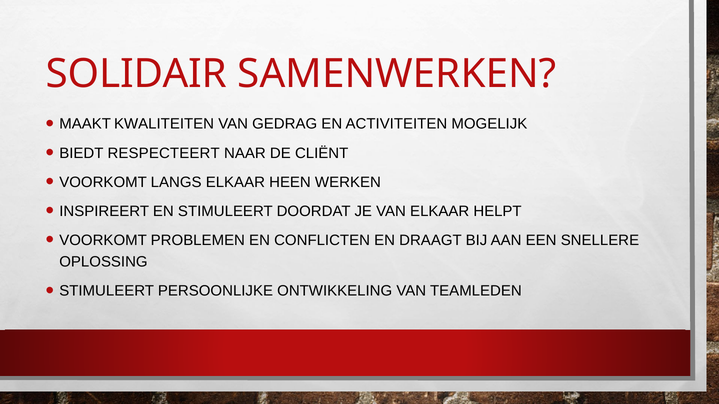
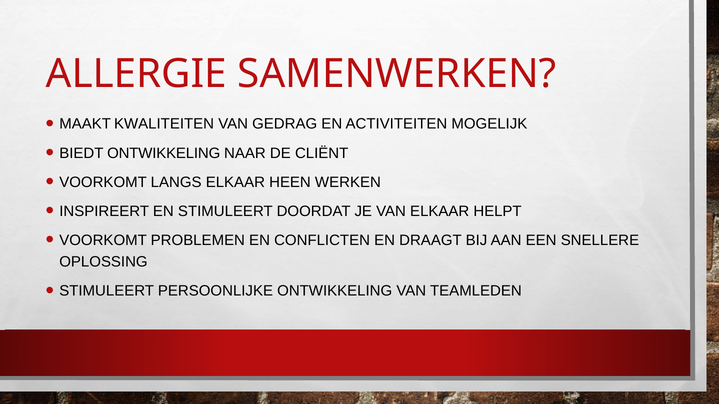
SOLIDAIR: SOLIDAIR -> ALLERGIE
BIEDT RESPECTEERT: RESPECTEERT -> ONTWIKKELING
